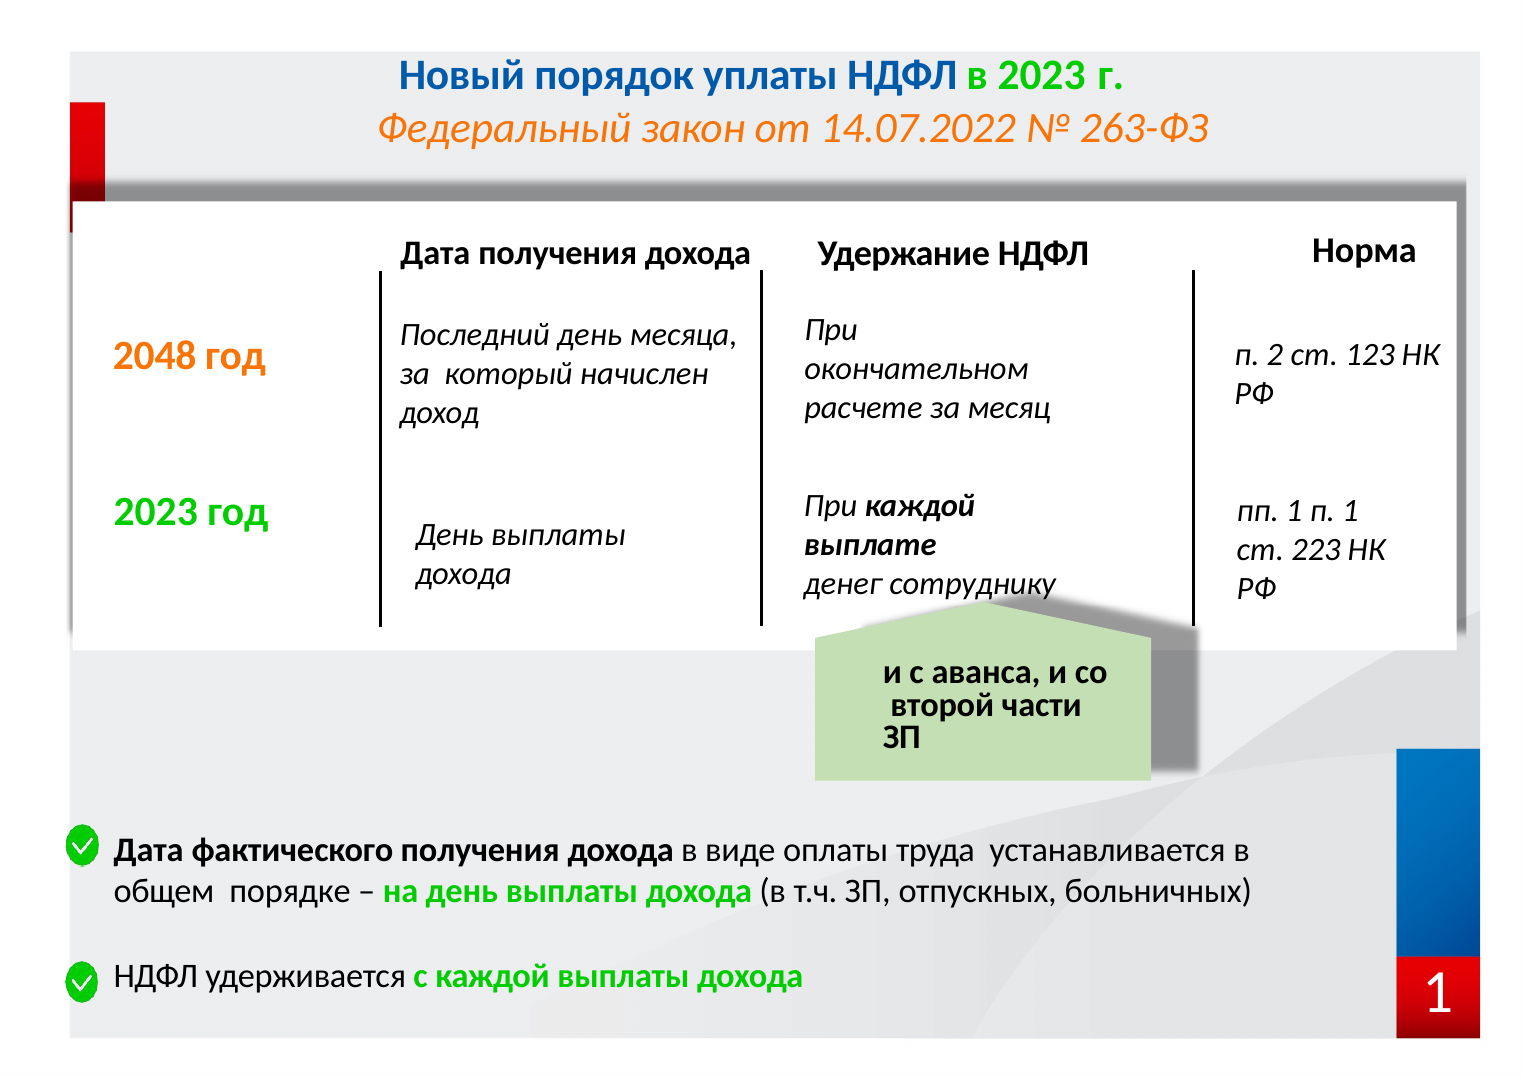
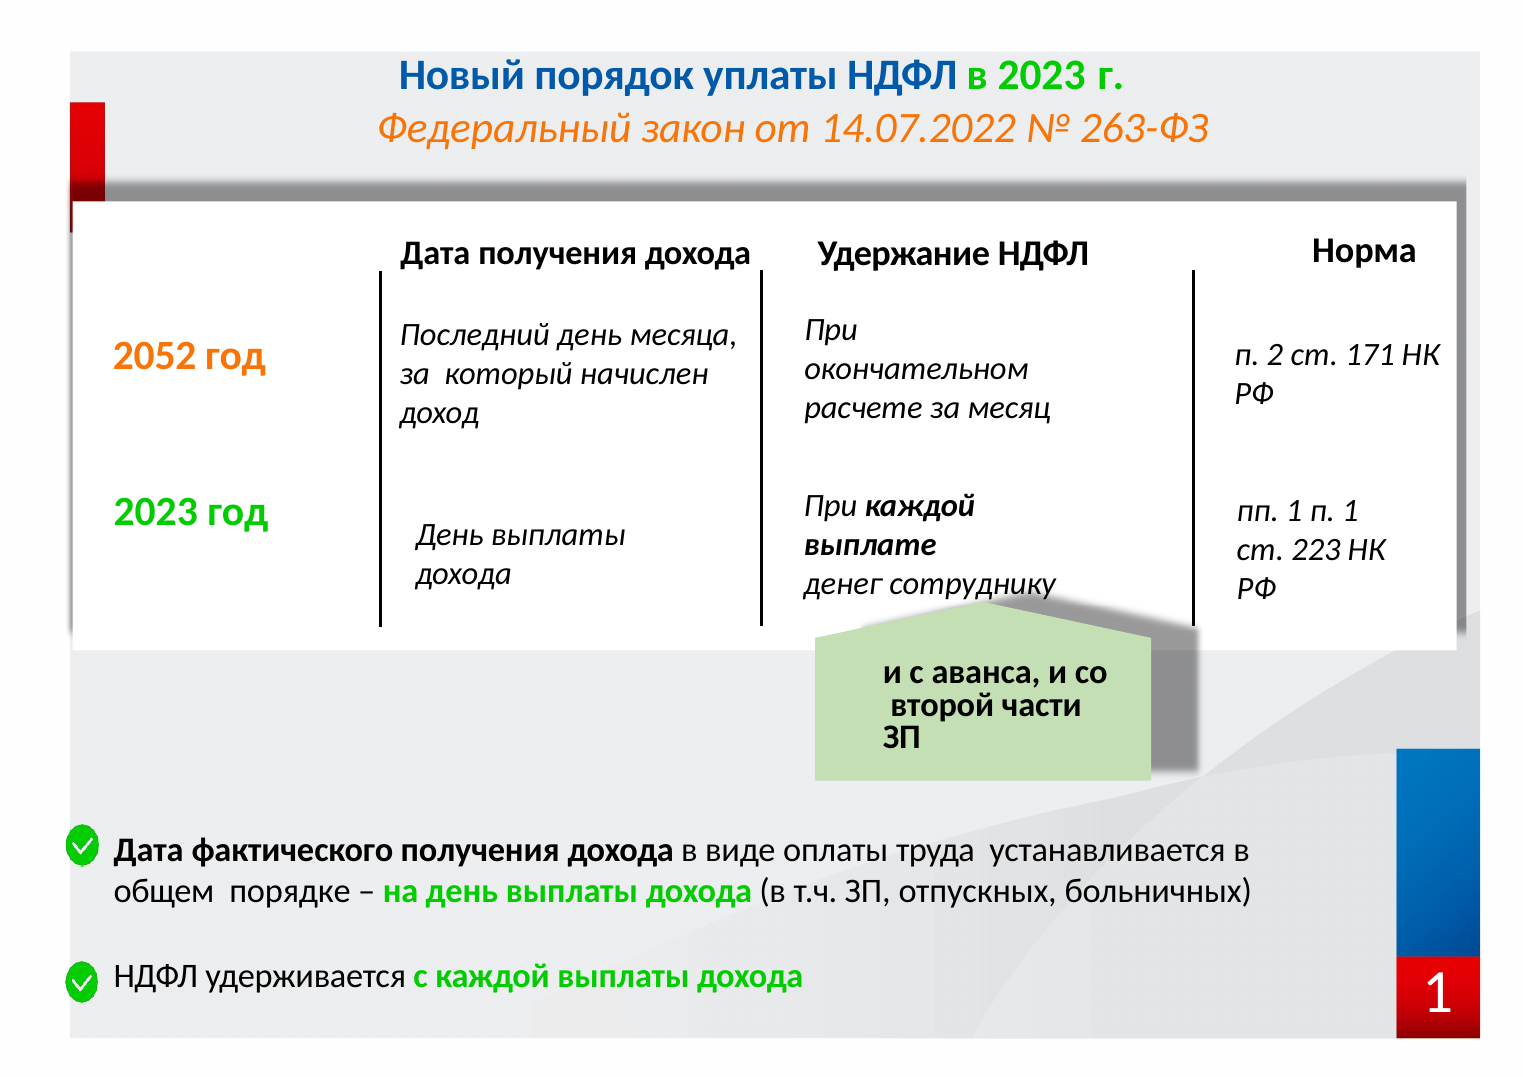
2048: 2048 -> 2052
123: 123 -> 171
